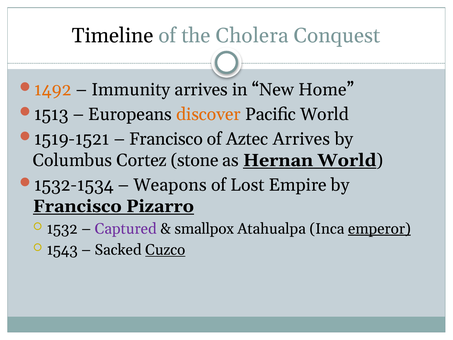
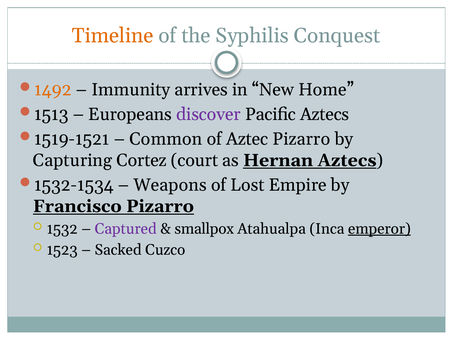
Timeline colour: black -> orange
Cholera: Cholera -> Syphilis
discover colour: orange -> purple
Pacific World: World -> Aztecs
Francisco at (166, 139): Francisco -> Common
Aztec Arrives: Arrives -> Pizarro
Columbus: Columbus -> Capturing
stone: stone -> court
Hernan World: World -> Aztecs
1543: 1543 -> 1523
Cuzco underline: present -> none
